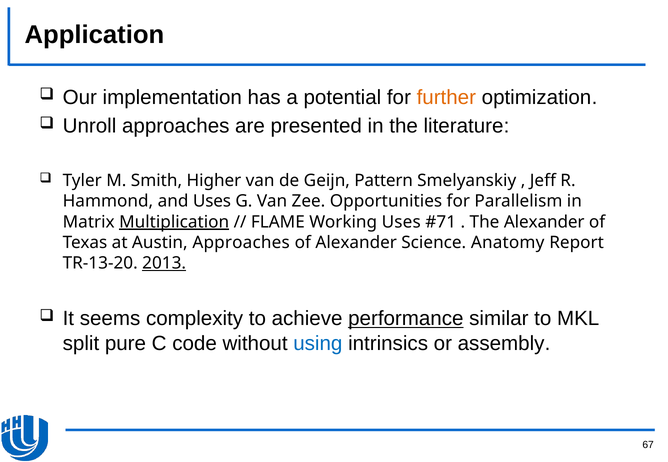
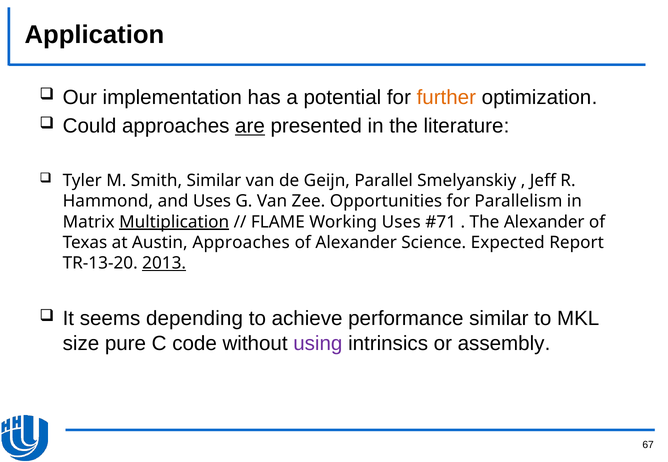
Unroll: Unroll -> Could
are underline: none -> present
Smith Higher: Higher -> Similar
Pattern: Pattern -> Parallel
Anatomy: Anatomy -> Expected
complexity: complexity -> depending
performance underline: present -> none
split: split -> size
using colour: blue -> purple
